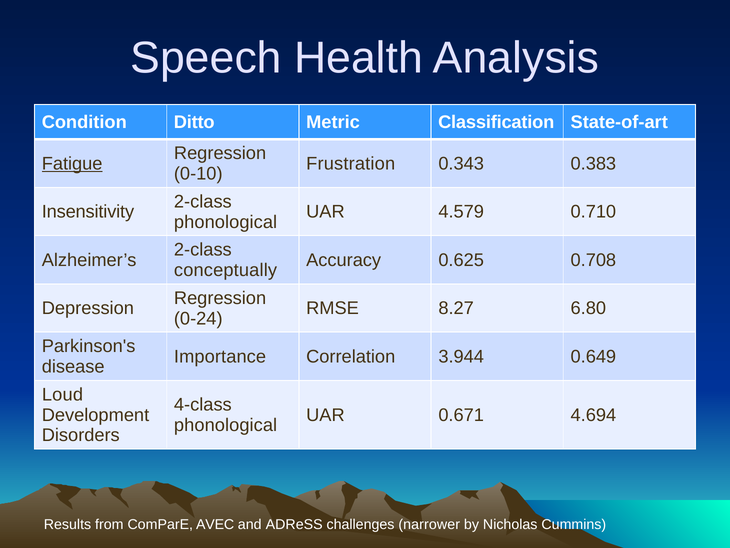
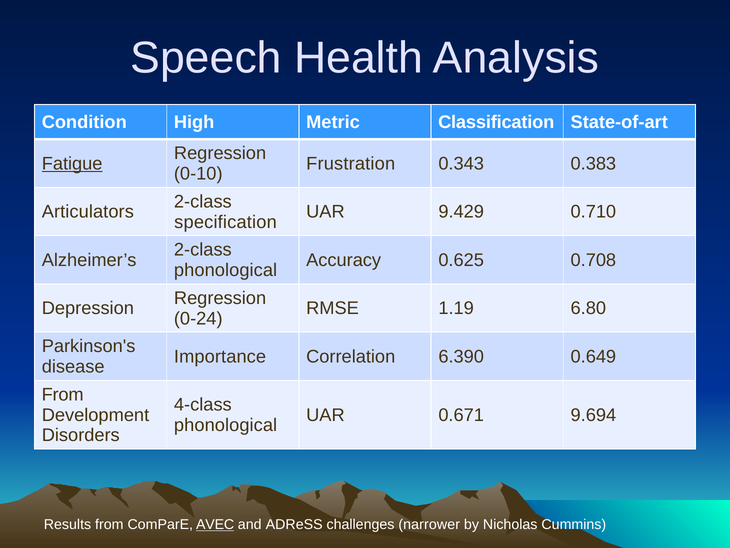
Ditto: Ditto -> High
Insensitivity: Insensitivity -> Articulators
4.579: 4.579 -> 9.429
phonological at (226, 222): phonological -> specification
conceptually at (226, 270): conceptually -> phonological
8.27: 8.27 -> 1.19
3.944: 3.944 -> 6.390
Loud at (62, 394): Loud -> From
4.694: 4.694 -> 9.694
AVEC underline: none -> present
